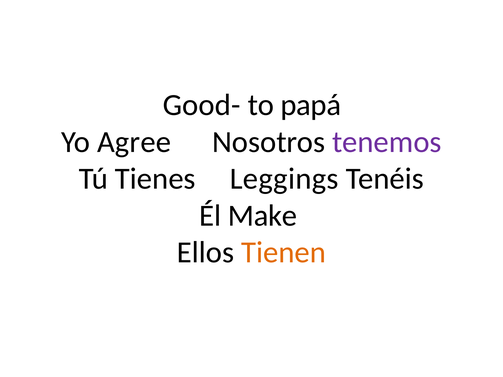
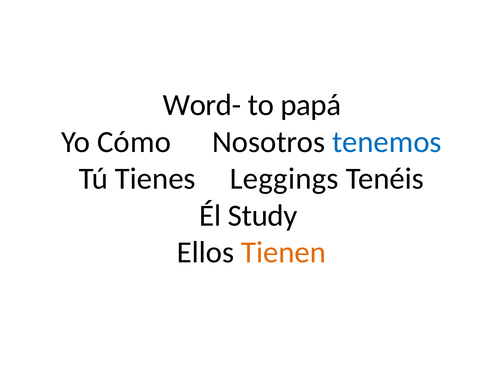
Good-: Good- -> Word-
Agree: Agree -> Cómo
tenemos colour: purple -> blue
Make: Make -> Study
